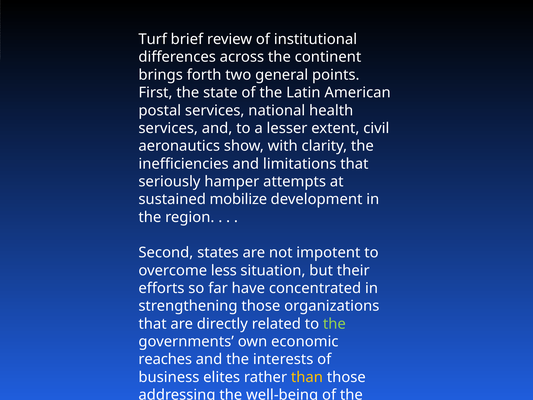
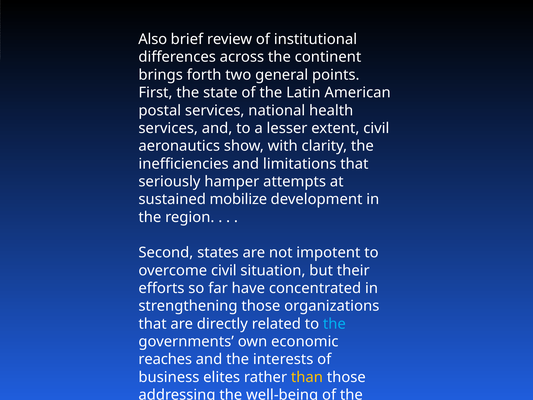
Turf: Turf -> Also
overcome less: less -> civil
the at (334, 324) colour: light green -> light blue
